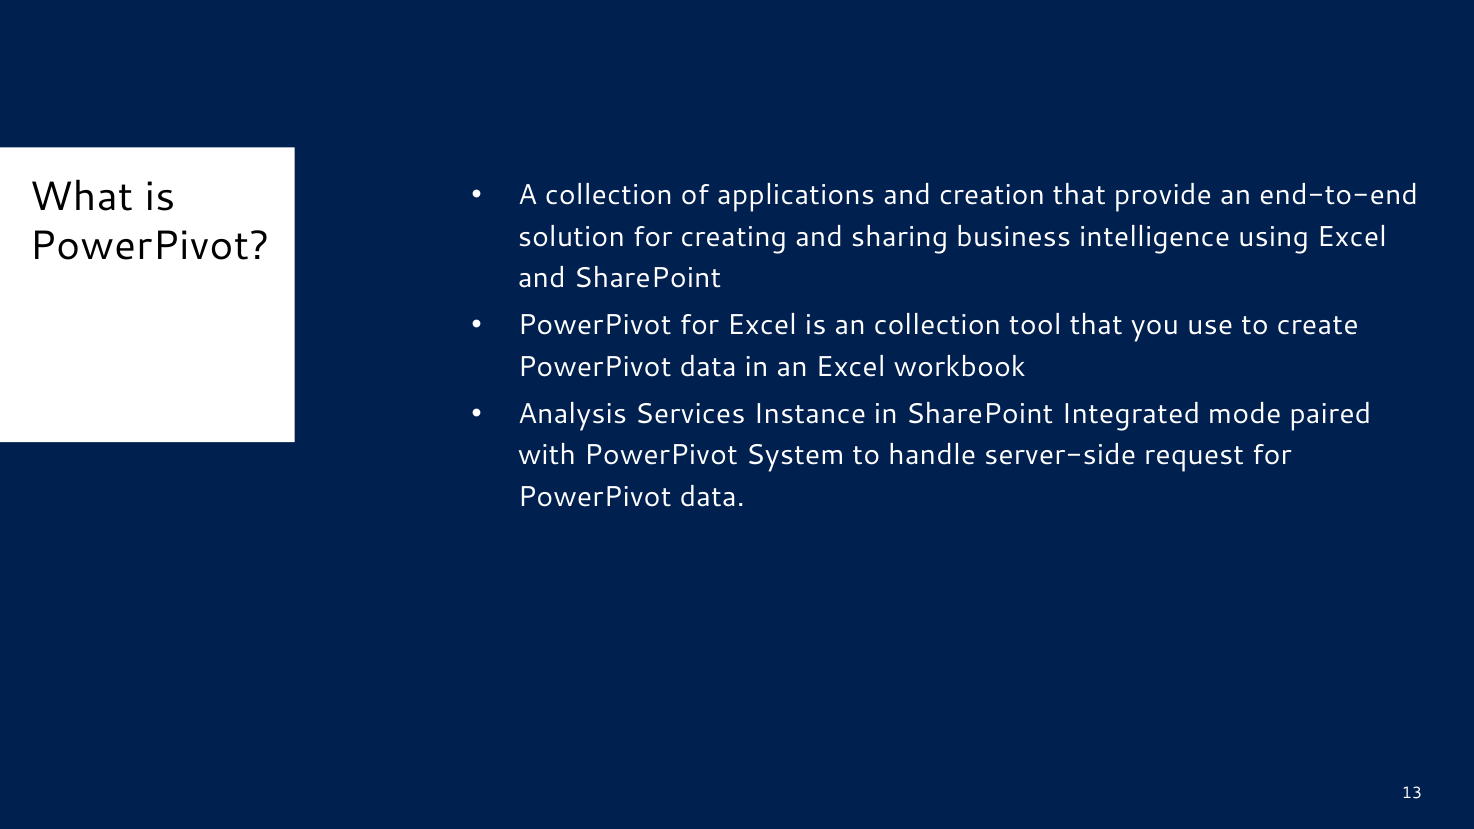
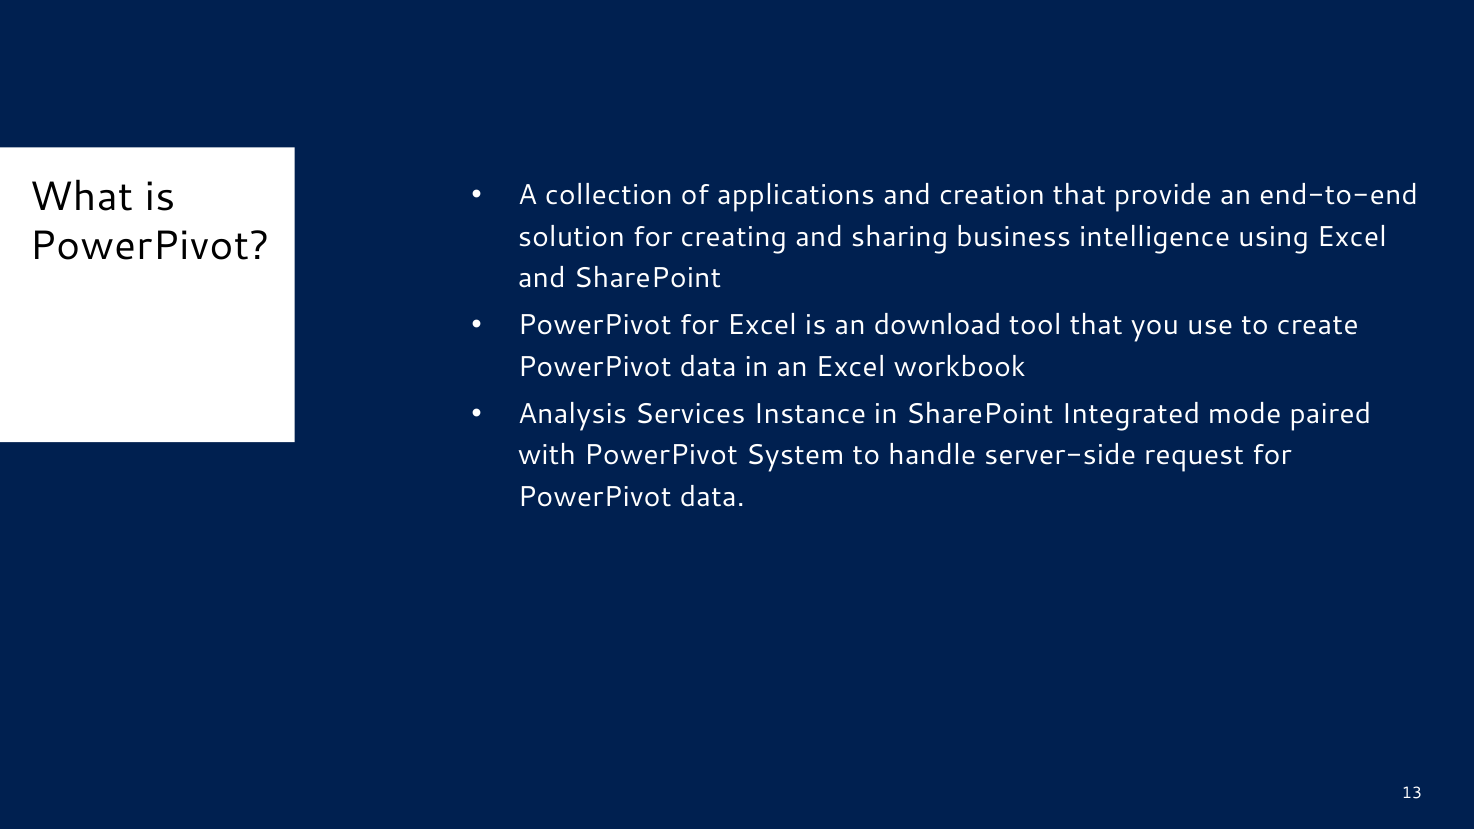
an collection: collection -> download
